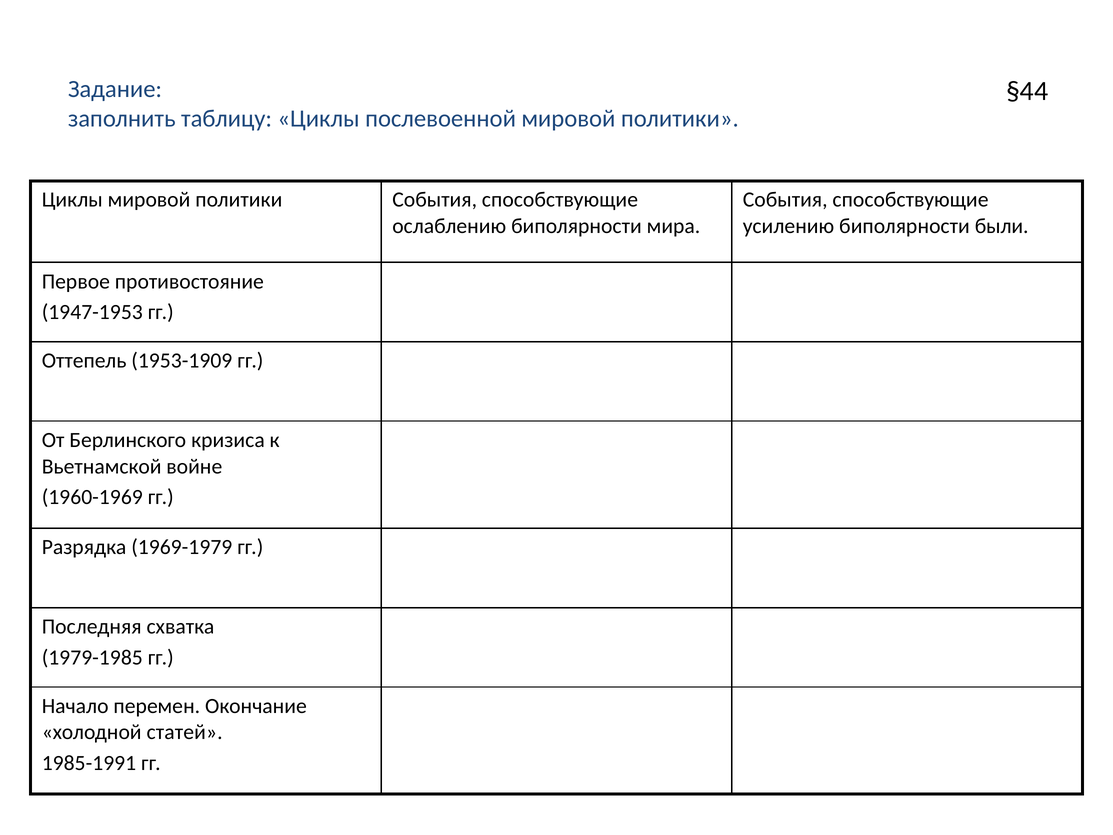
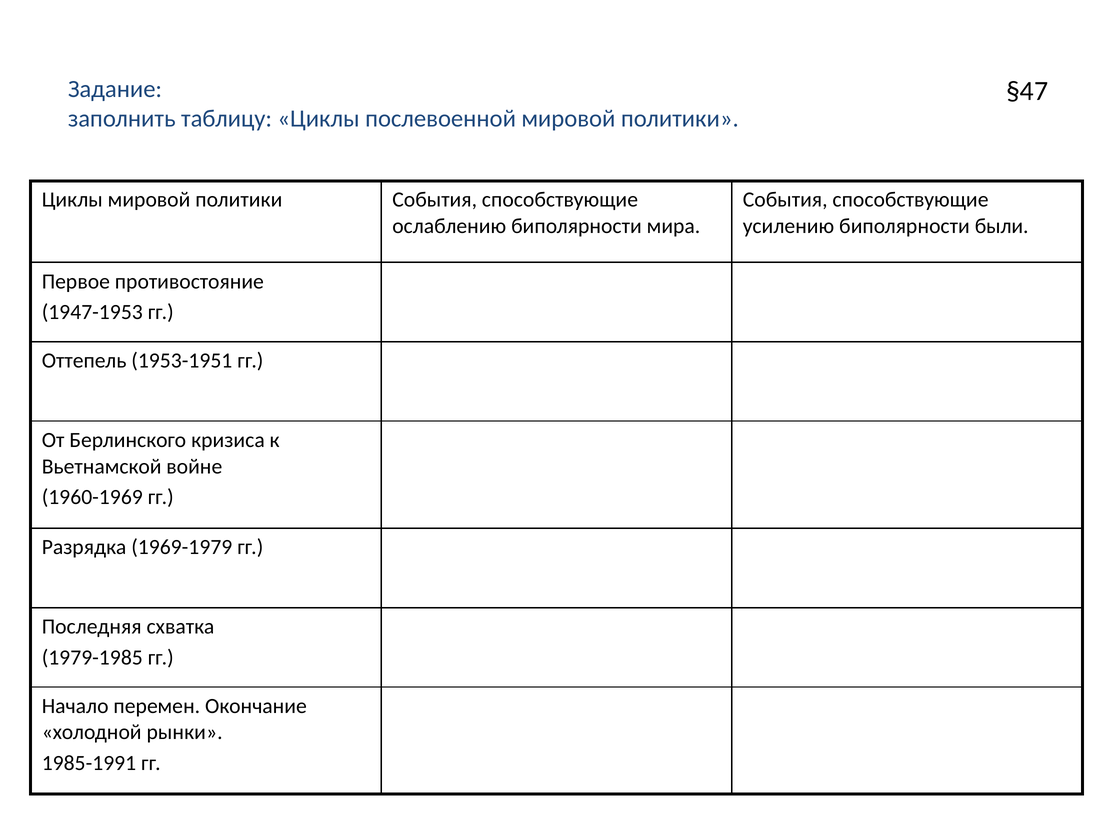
§44: §44 -> §47
1953-1909: 1953-1909 -> 1953-1951
статей: статей -> рынки
